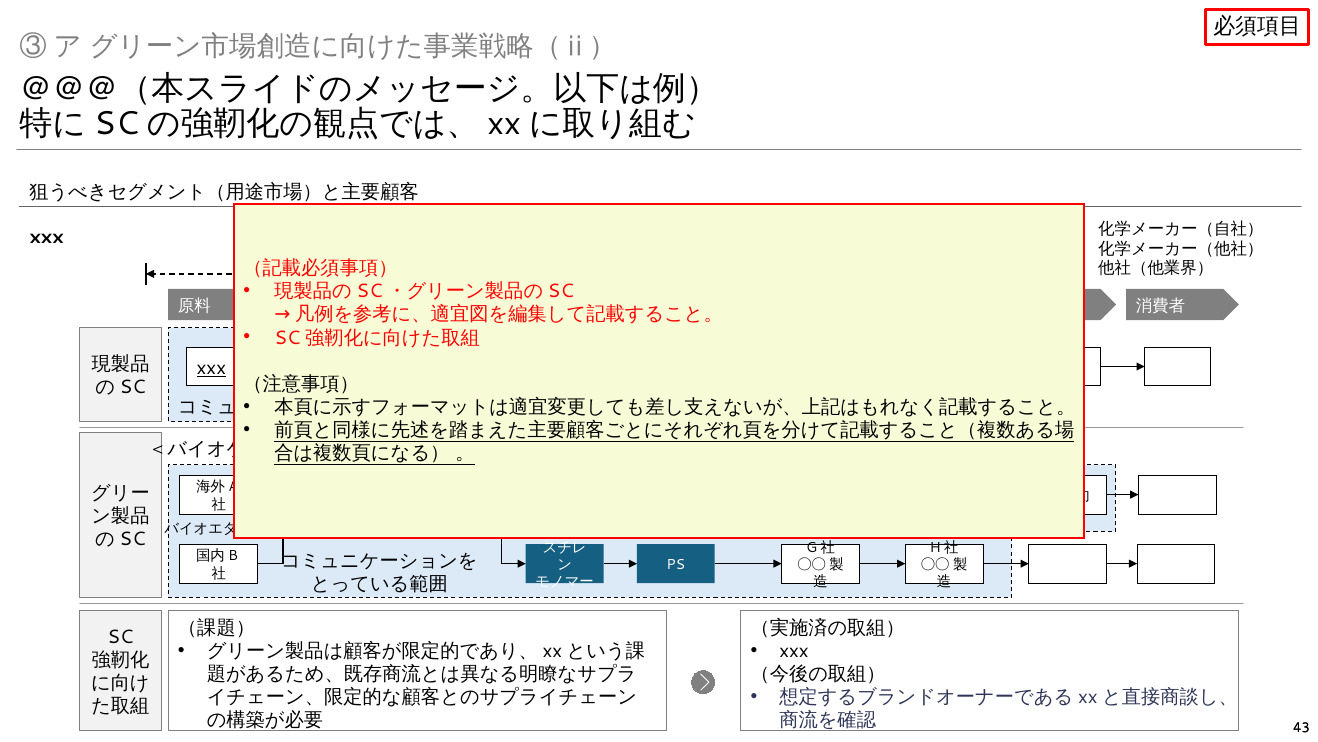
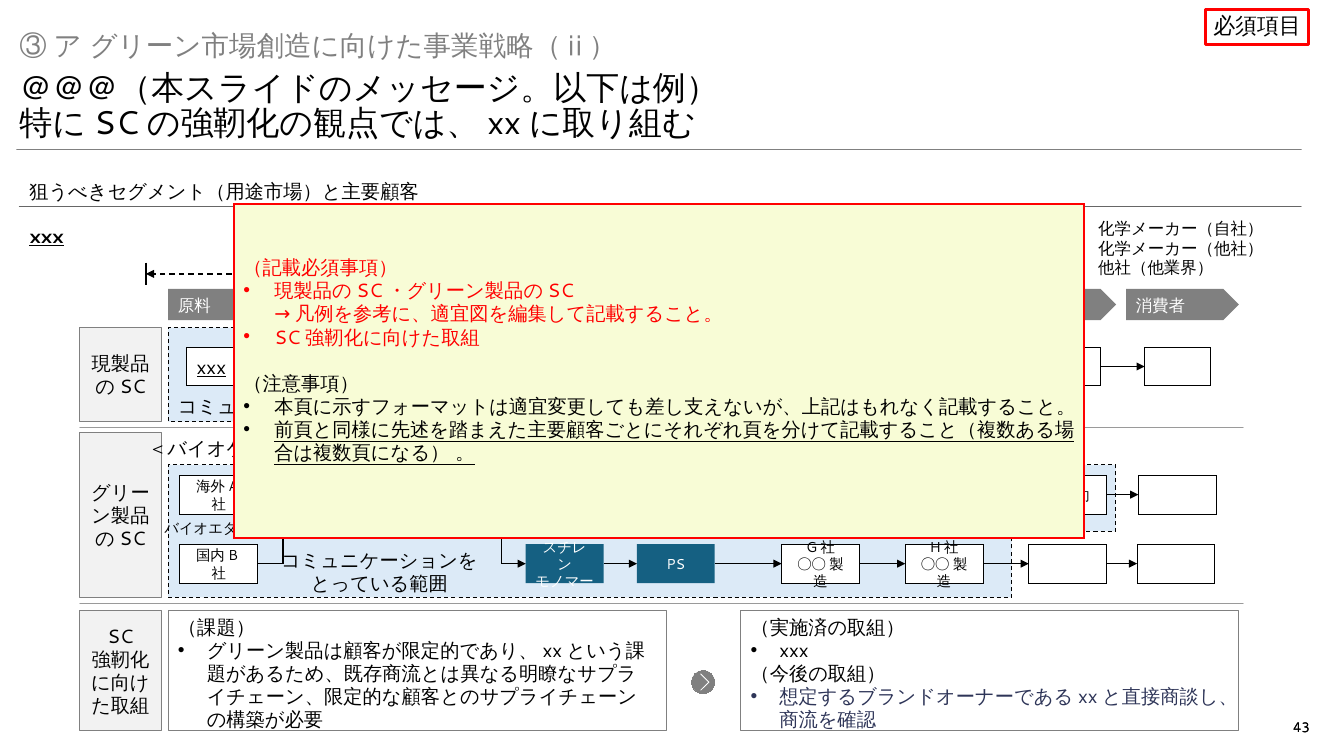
xxx at (46, 237) underline: none -> present
